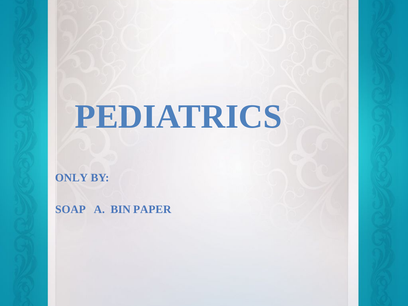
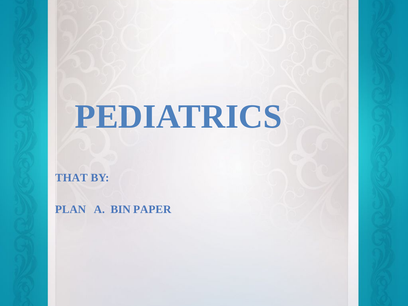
ONLY: ONLY -> THAT
SOAP: SOAP -> PLAN
